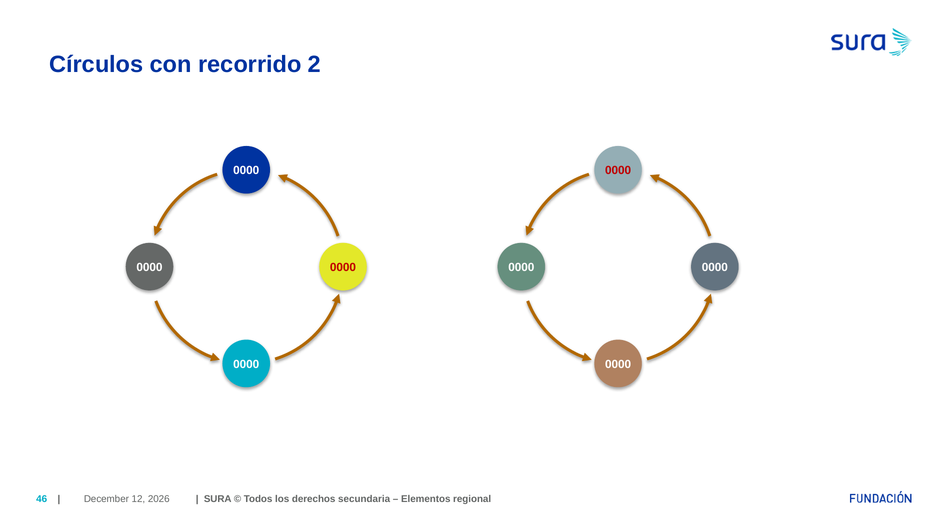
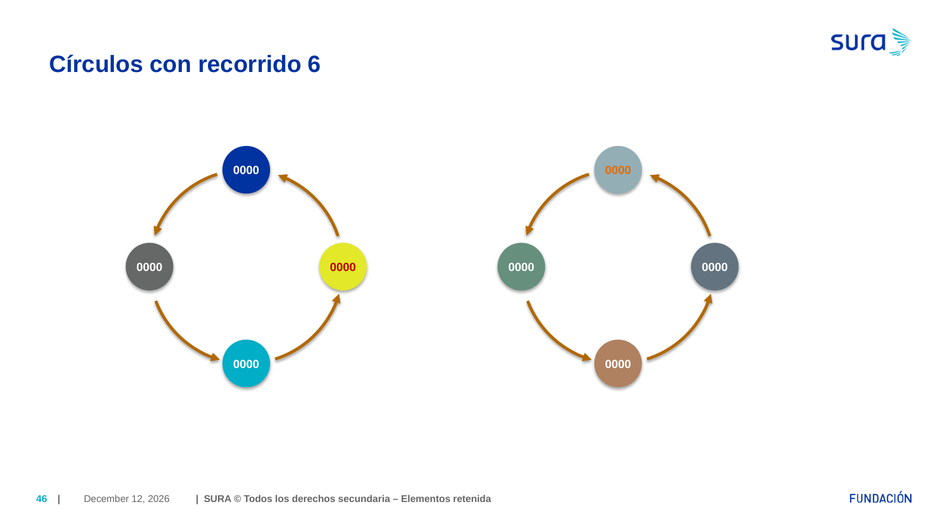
2: 2 -> 6
0000 at (618, 170) colour: red -> orange
regional: regional -> retenida
